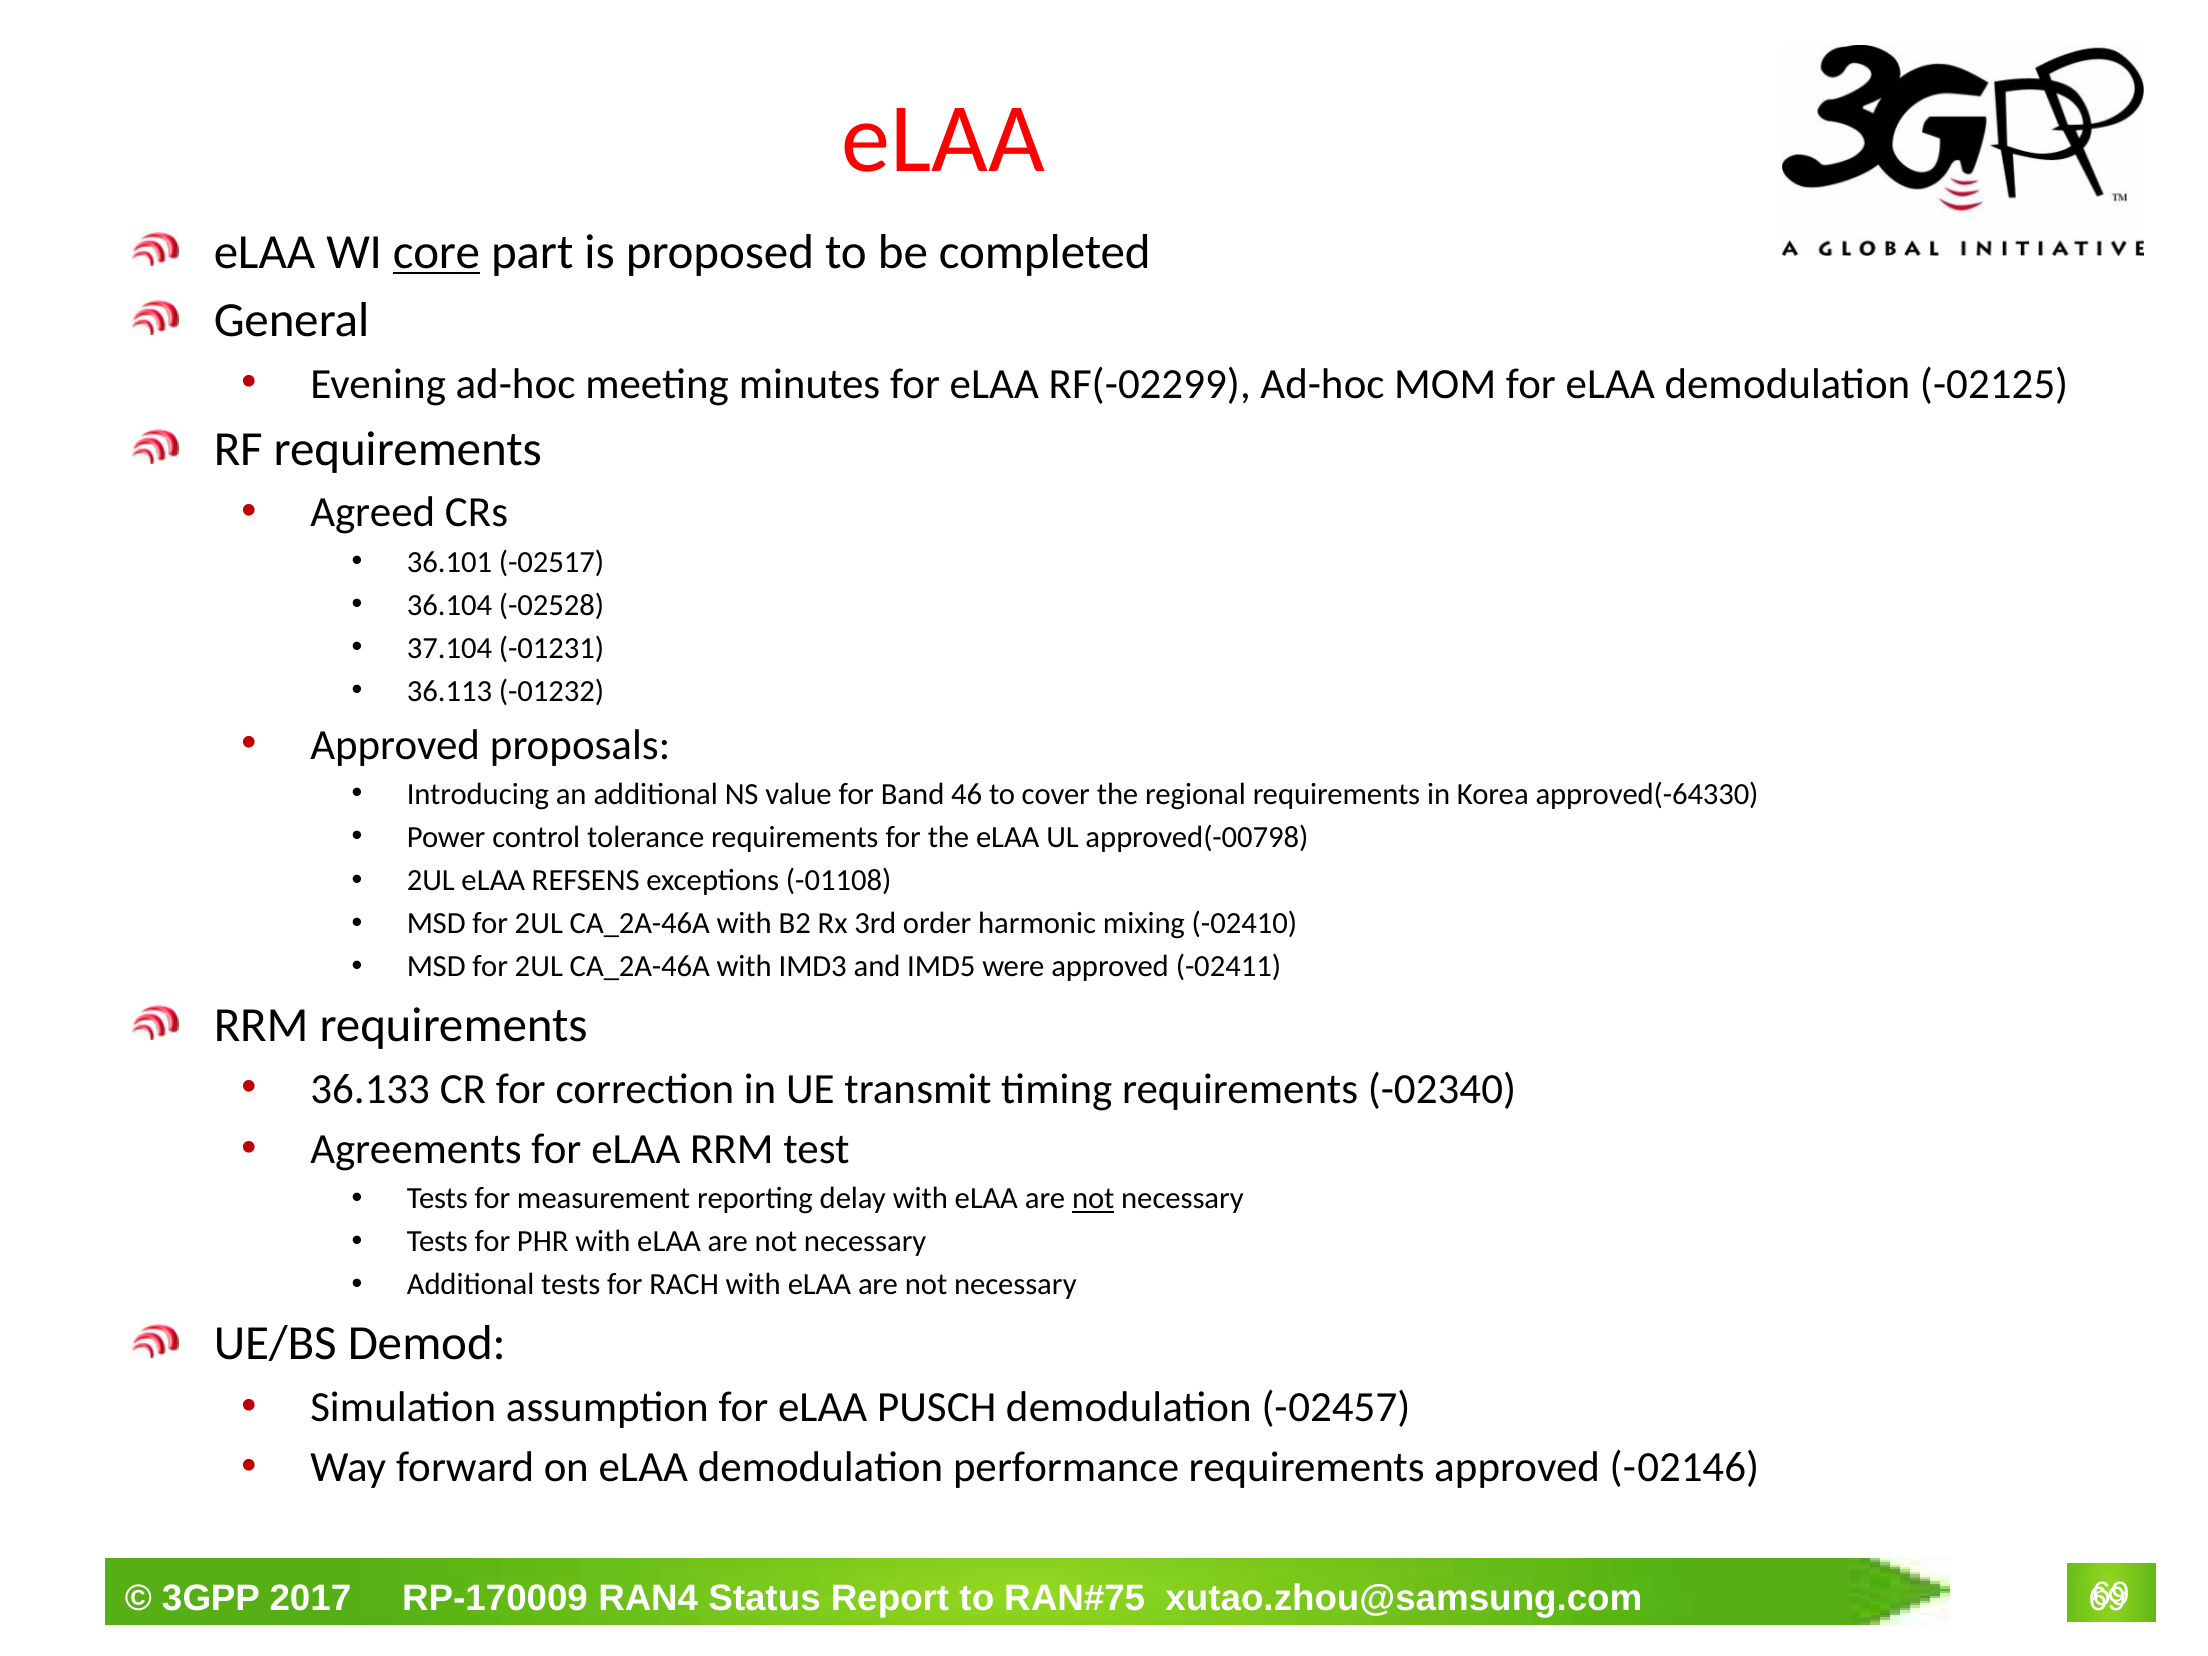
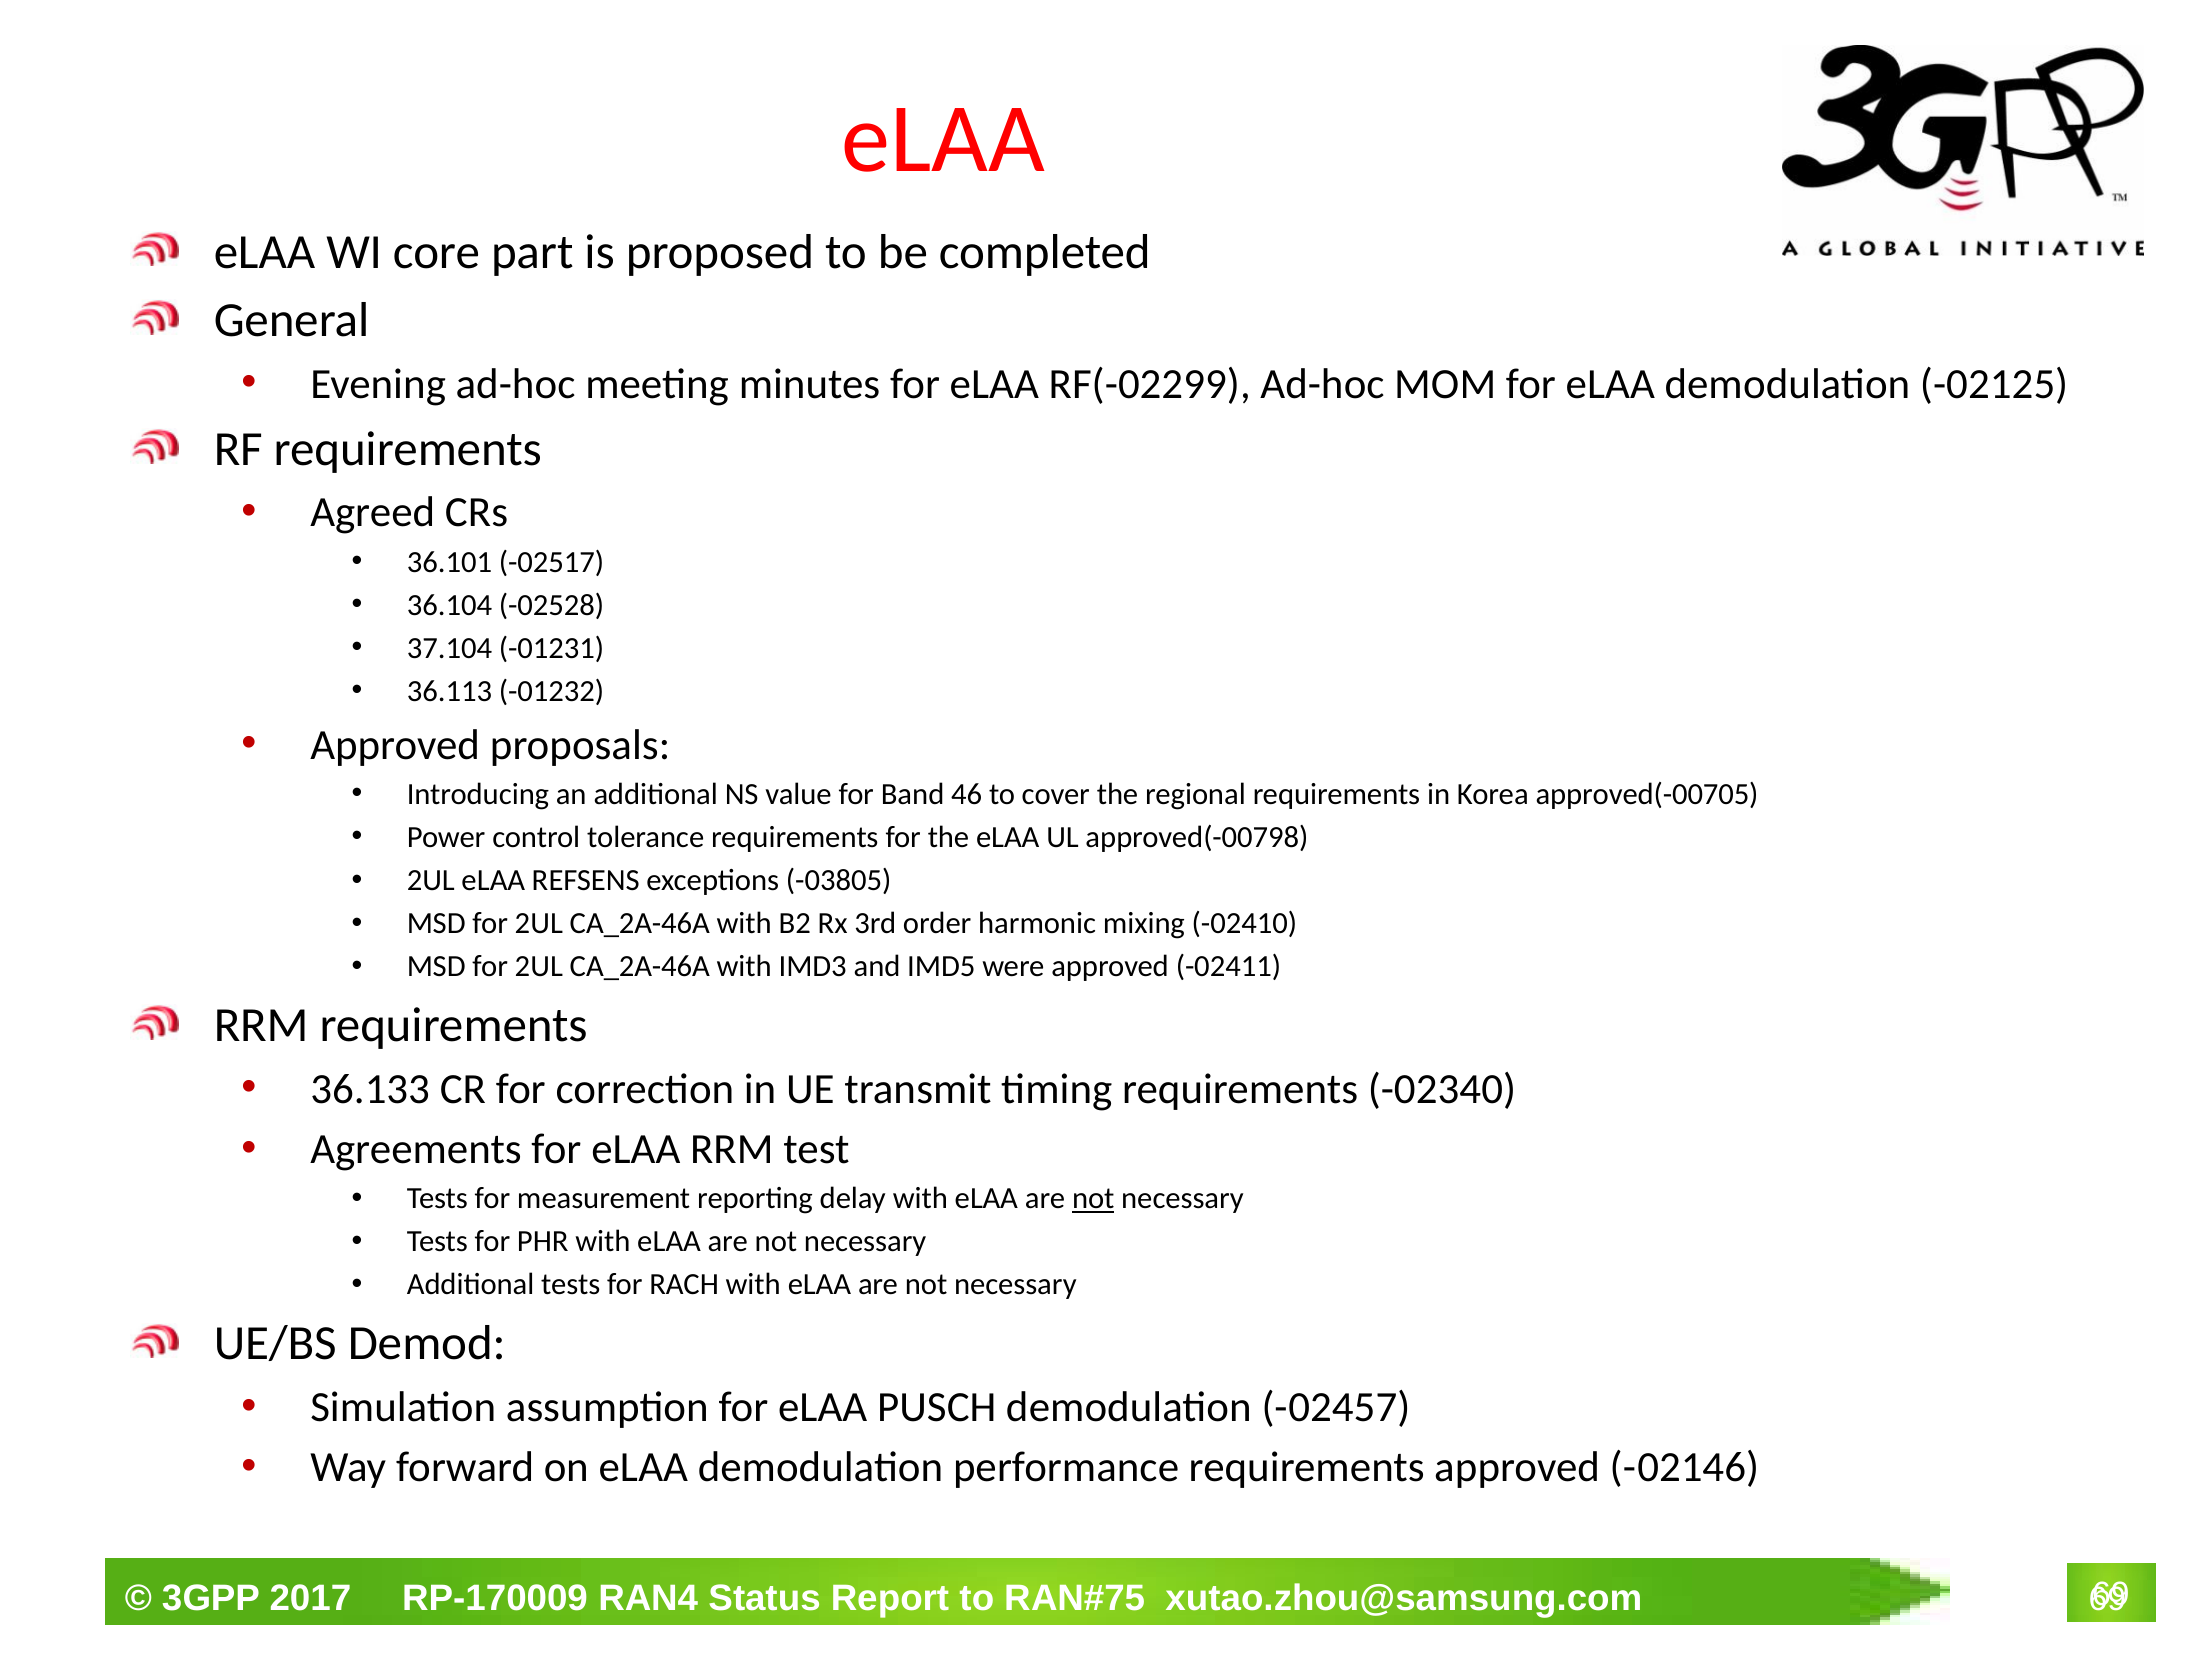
core underline: present -> none
approved(-64330: approved(-64330 -> approved(-00705
-01108: -01108 -> -03805
